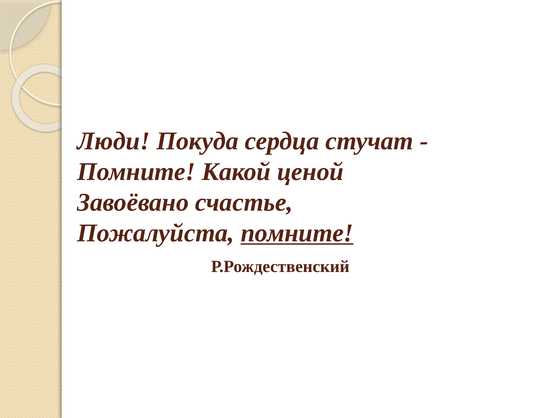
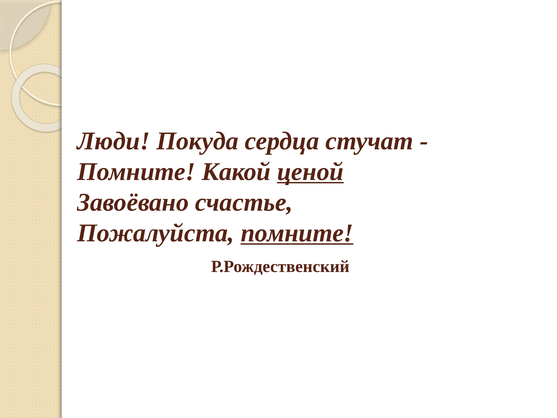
ценой underline: none -> present
